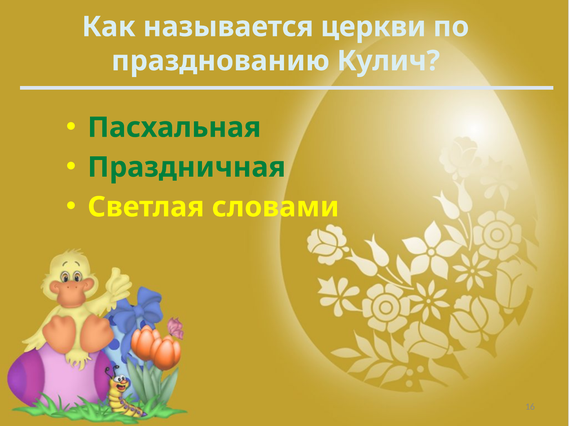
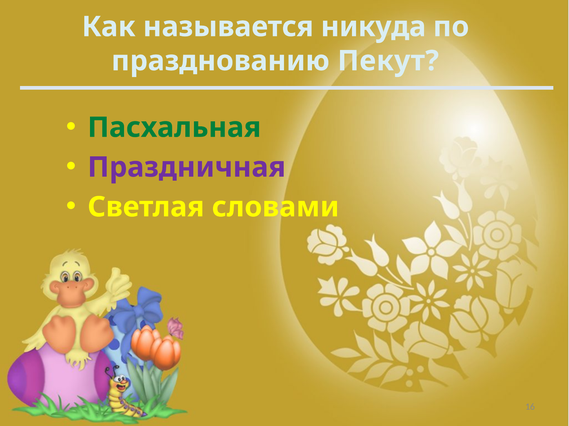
церкви: церкви -> никуда
Кулич: Кулич -> Пекут
Праздничная colour: green -> purple
